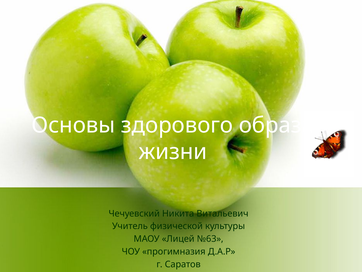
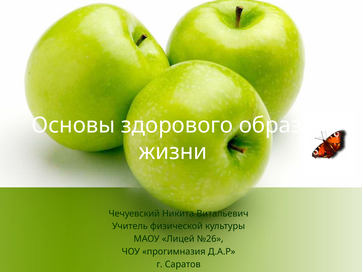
№63: №63 -> №26
